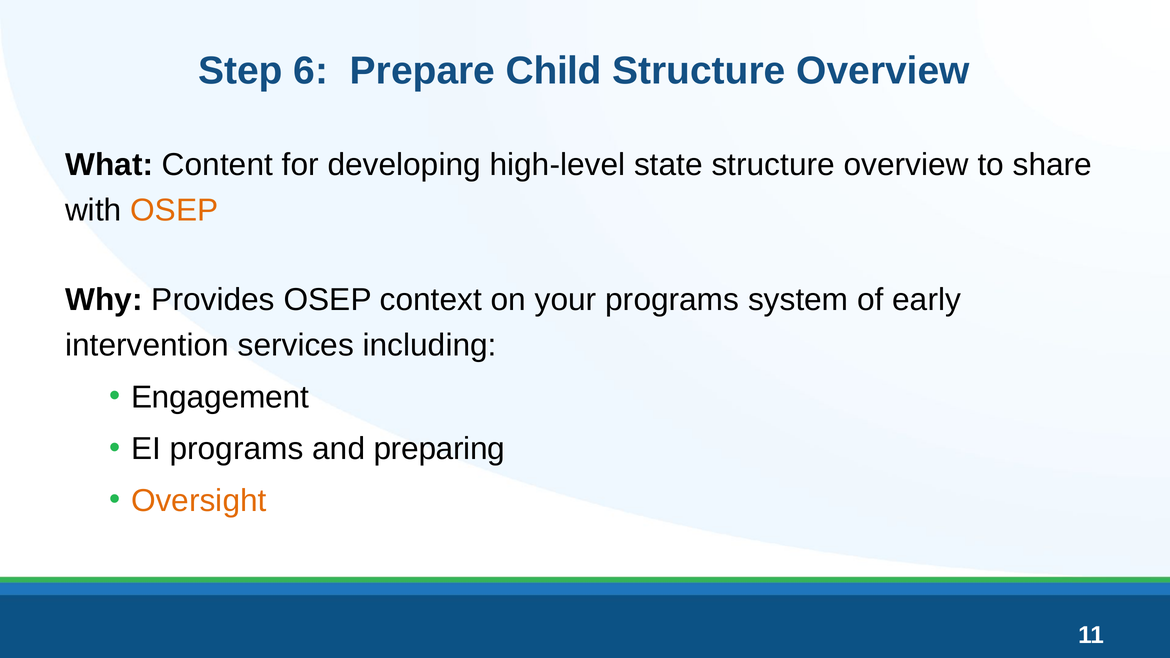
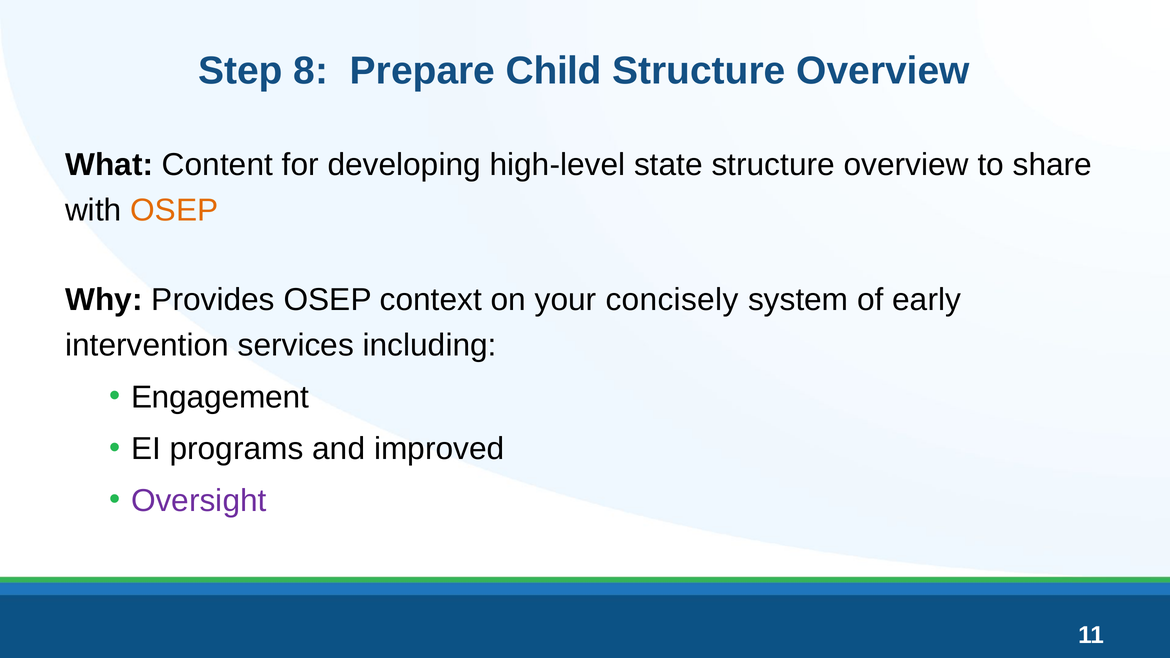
6: 6 -> 8
your programs: programs -> concisely
preparing: preparing -> improved
Oversight colour: orange -> purple
